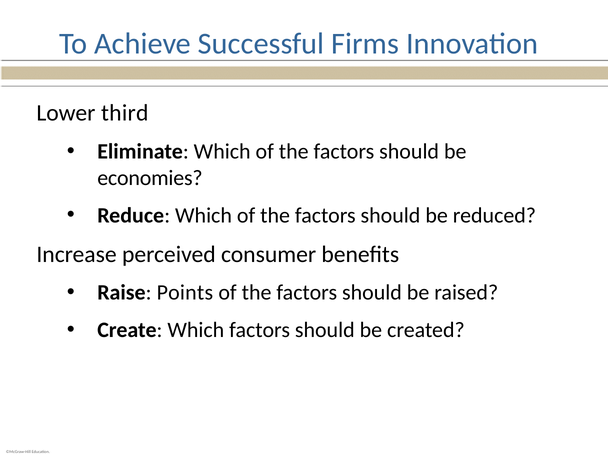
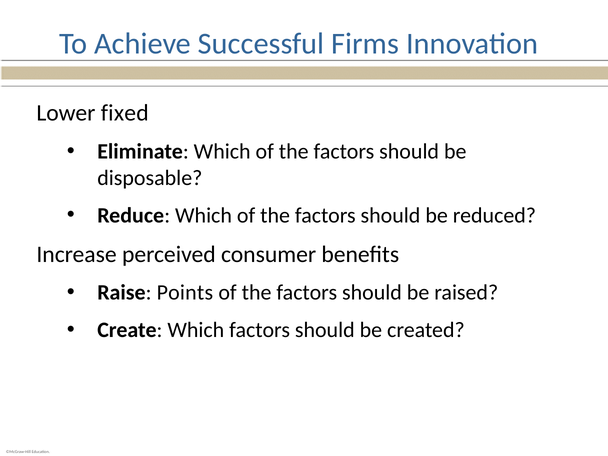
third: third -> fixed
economies: economies -> disposable
